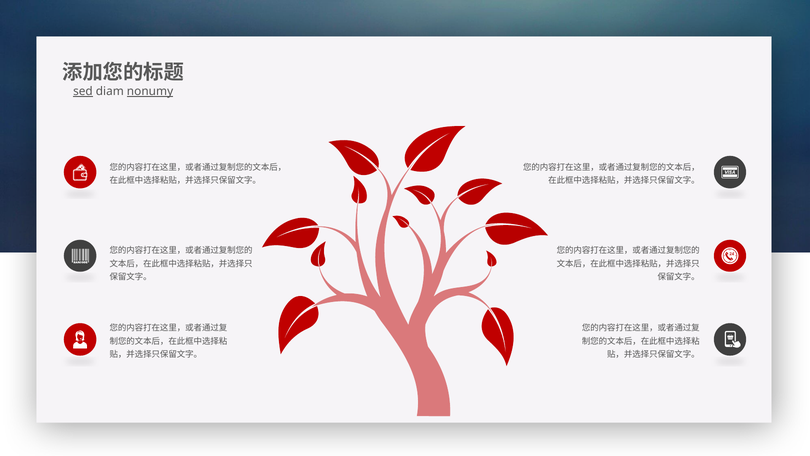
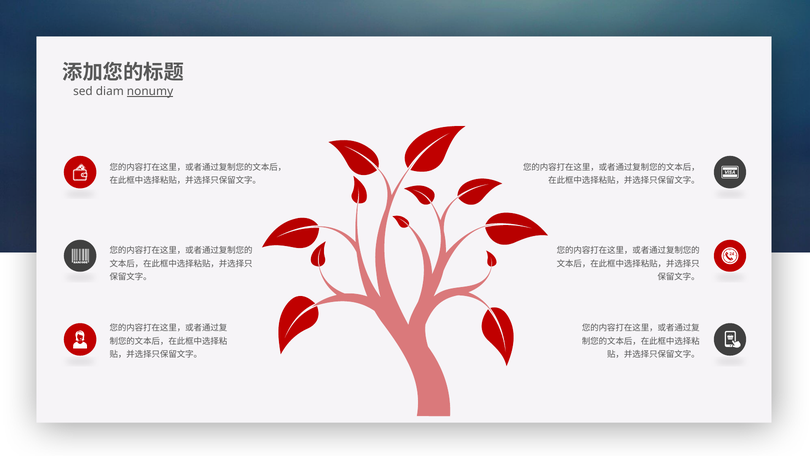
sed underline: present -> none
